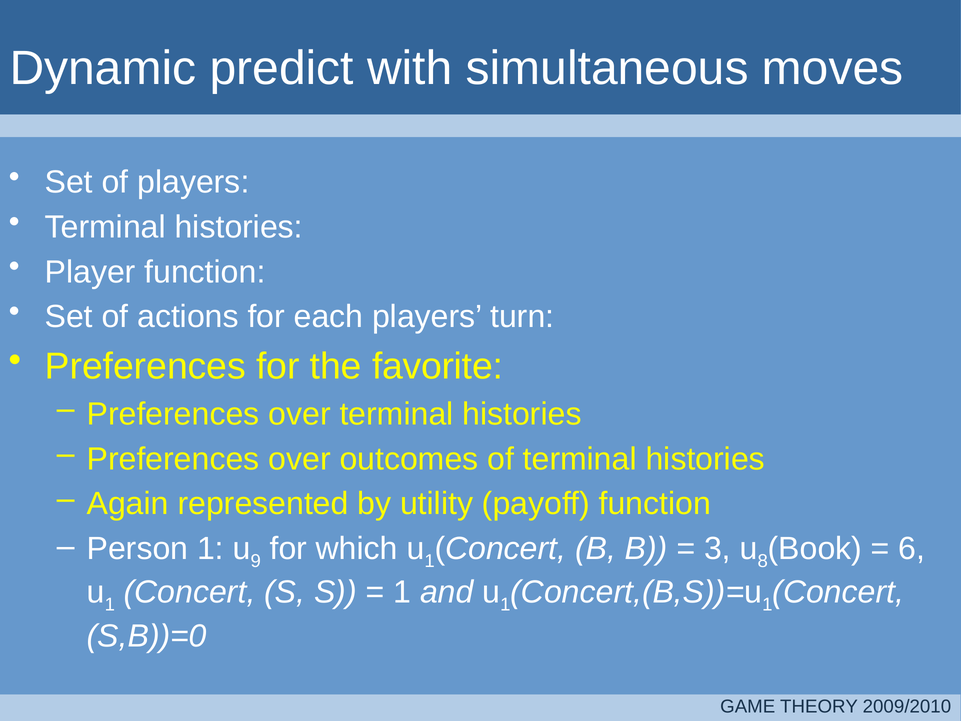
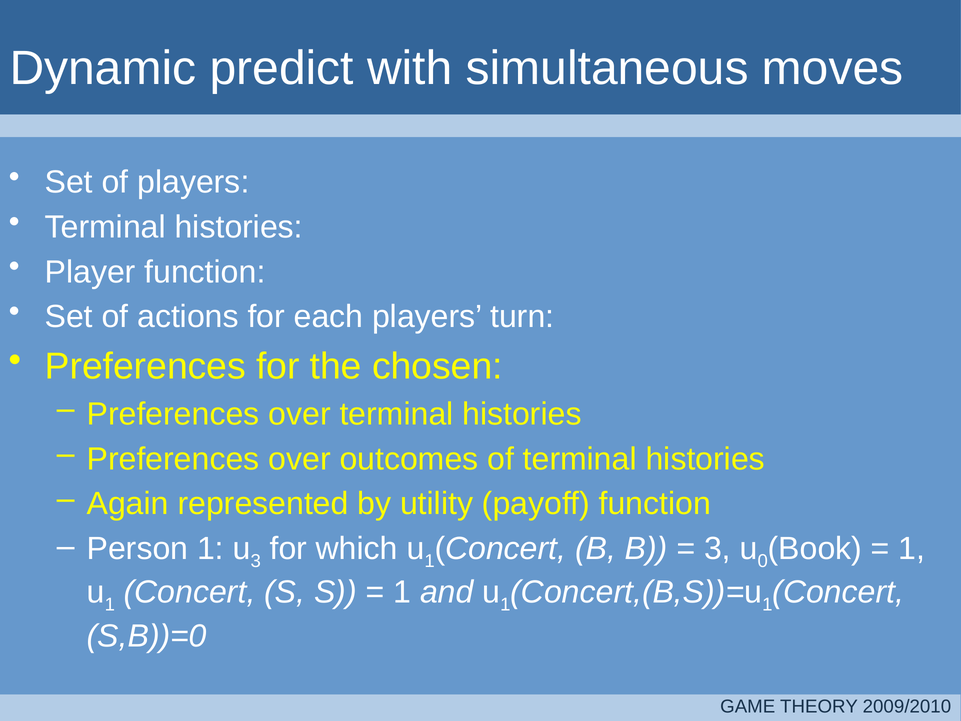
favorite: favorite -> chosen
9 at (256, 561): 9 -> 3
8: 8 -> 0
6 at (912, 548): 6 -> 1
